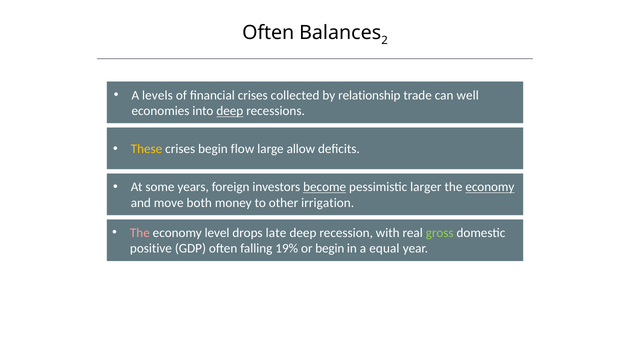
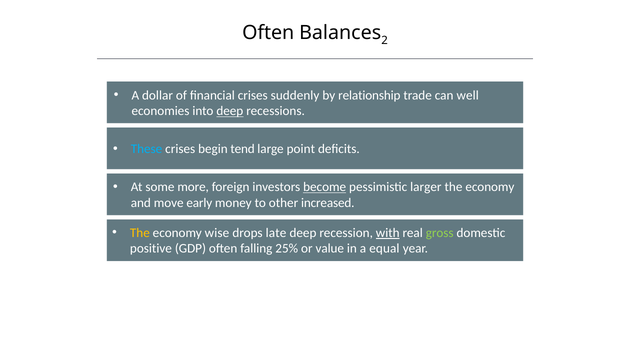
levels: levels -> dollar
collected: collected -> suddenly
These colour: yellow -> light blue
flow: flow -> tend
allow: allow -> point
years: years -> more
economy at (490, 187) underline: present -> none
both: both -> early
irrigation: irrigation -> increased
The at (140, 233) colour: pink -> yellow
level: level -> wise
with underline: none -> present
19%: 19% -> 25%
or begin: begin -> value
